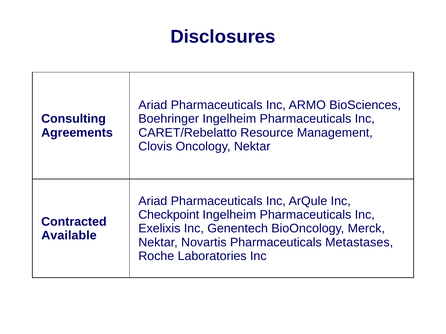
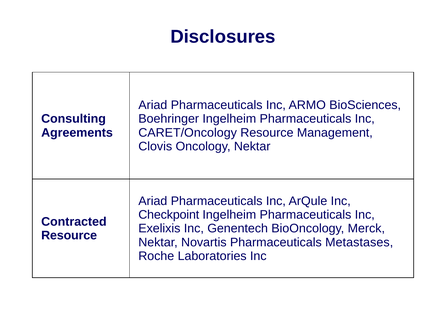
CARET/Rebelatto: CARET/Rebelatto -> CARET/Oncology
Available at (69, 236): Available -> Resource
